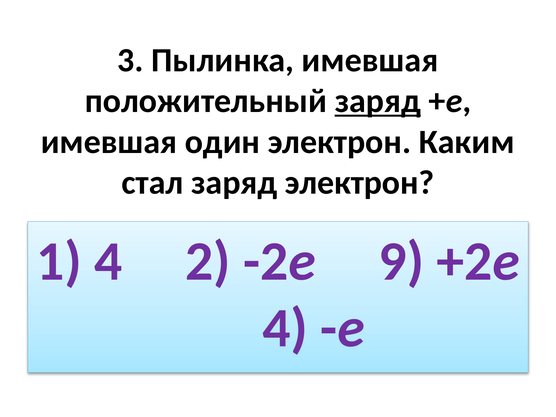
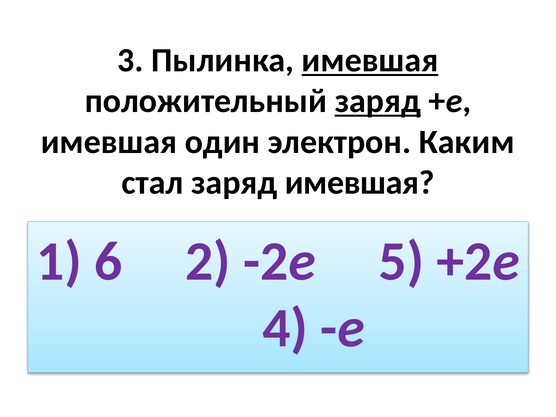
имевшая at (370, 60) underline: none -> present
заряд электрон: электрон -> имевшая
1 4: 4 -> 6
9: 9 -> 5
